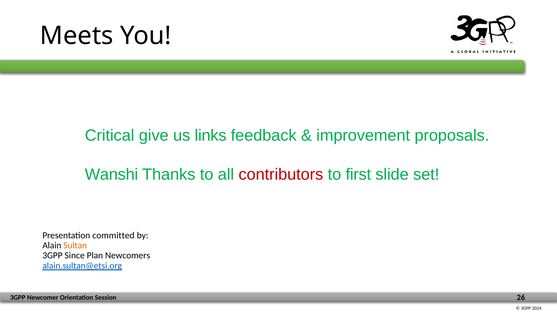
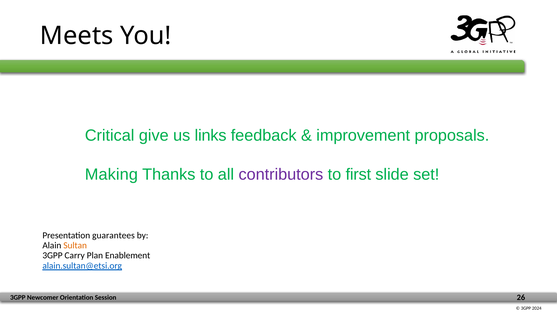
Wanshi: Wanshi -> Making
contributors colour: red -> purple
committed: committed -> guarantees
Since: Since -> Carry
Newcomers: Newcomers -> Enablement
